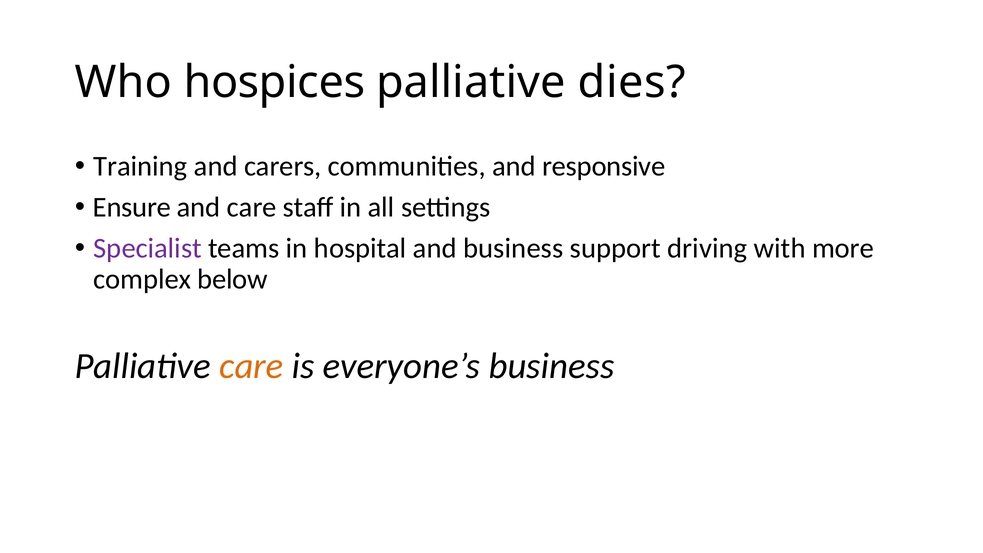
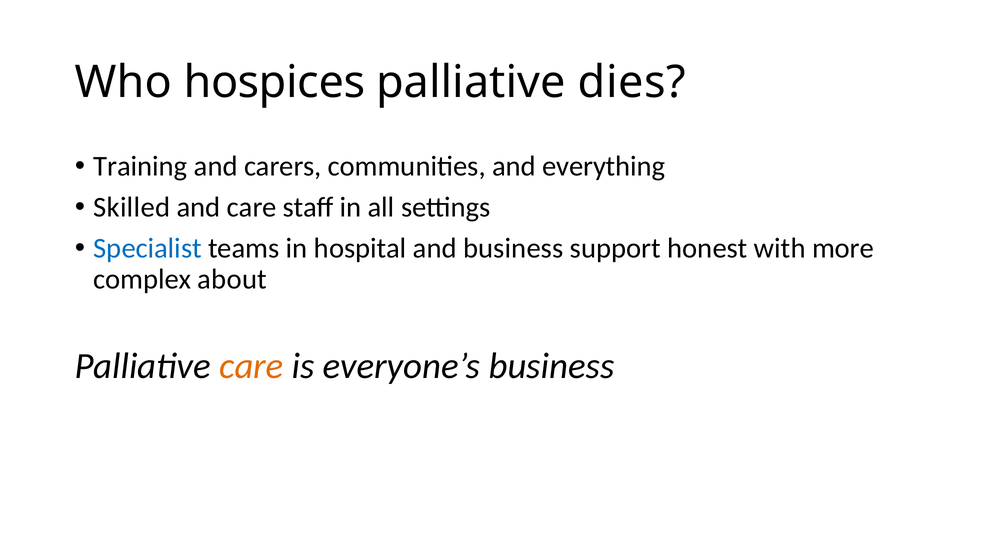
responsive: responsive -> everything
Ensure: Ensure -> Skilled
Specialist colour: purple -> blue
driving: driving -> honest
below: below -> about
